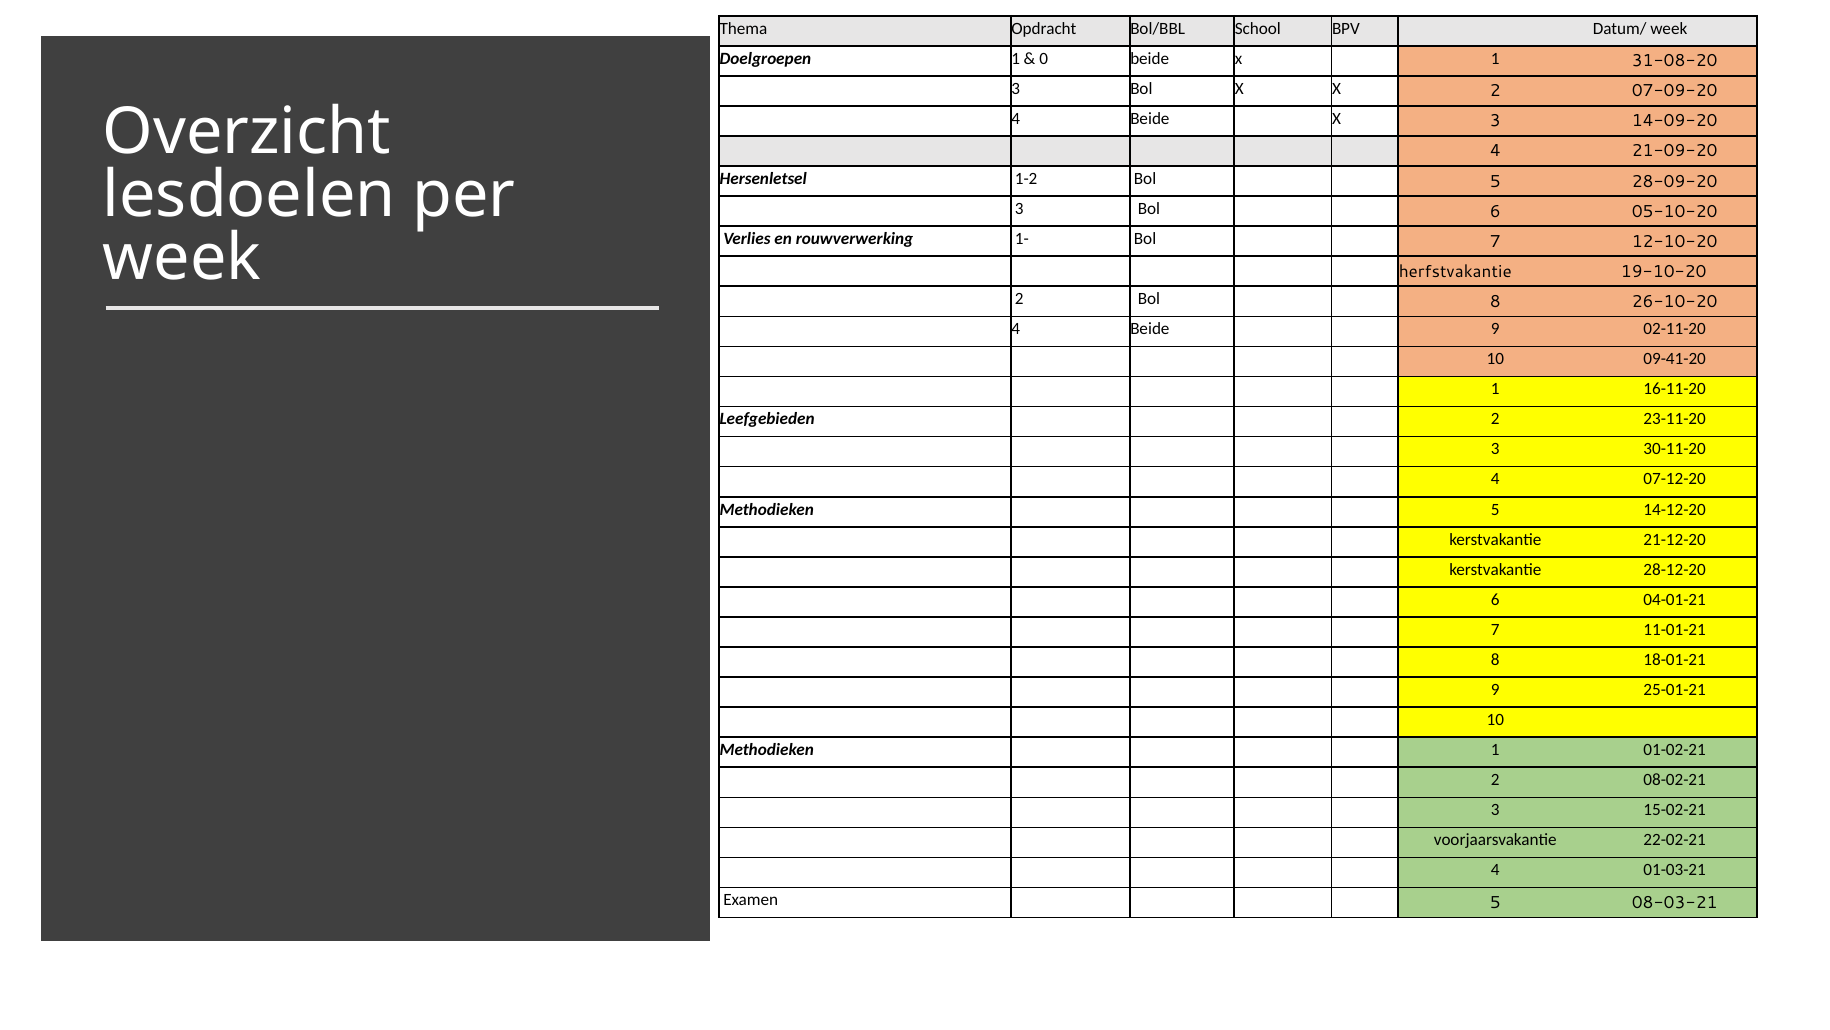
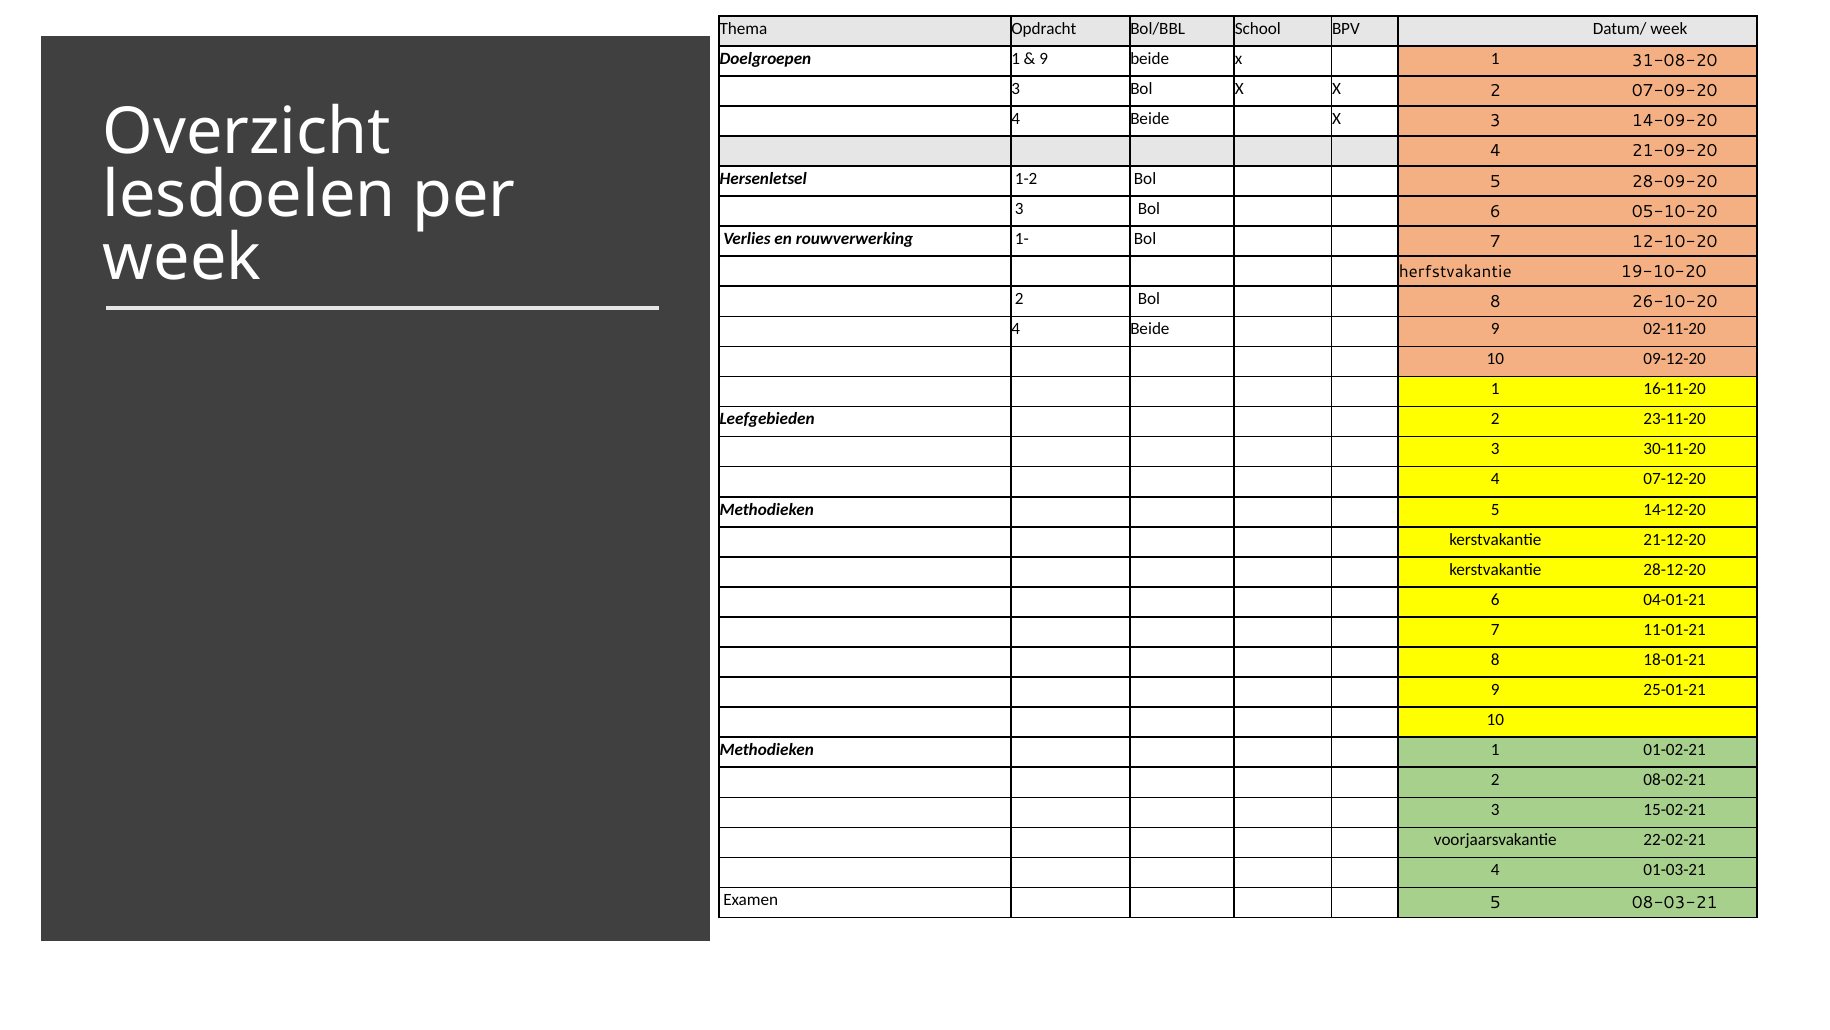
0 at (1044, 58): 0 -> 9
09-41-20: 09-41-20 -> 09-12-20
